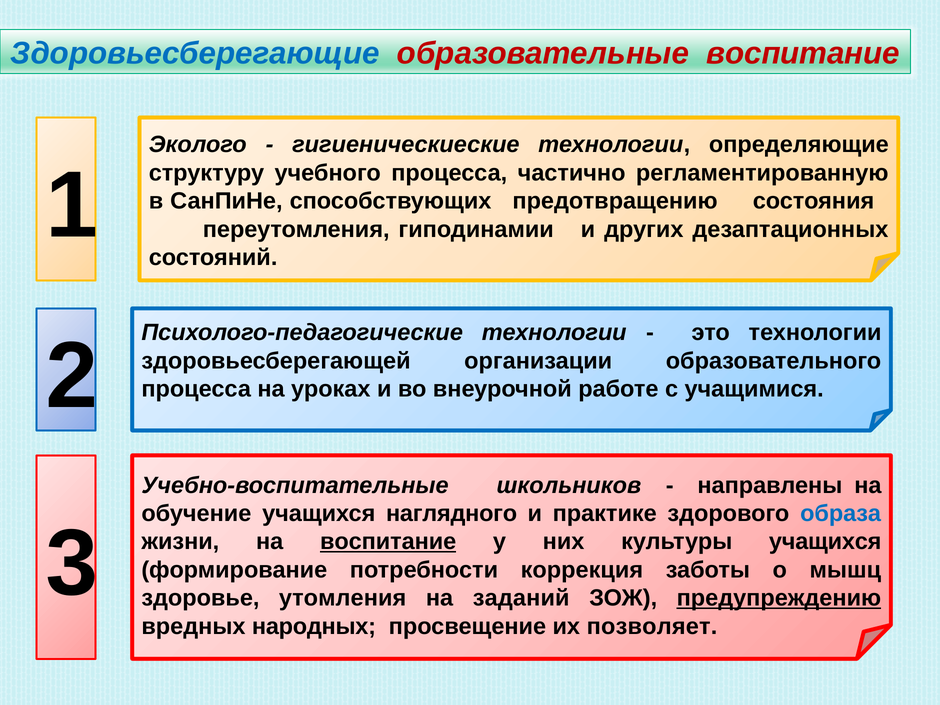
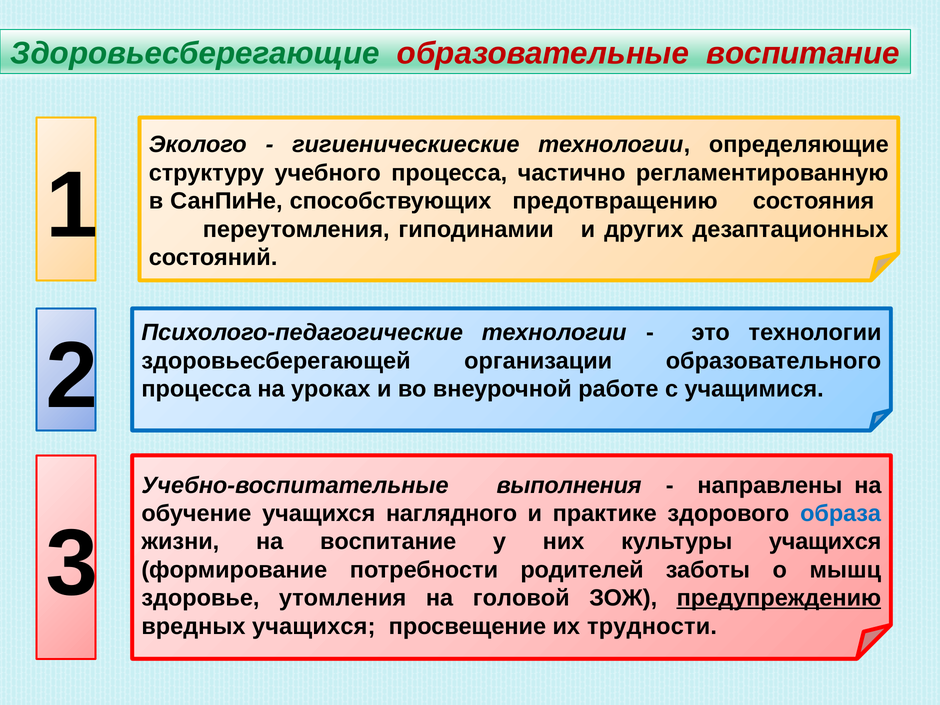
Здоровьесберегающие colour: blue -> green
школьников: школьников -> выполнения
воспитание at (388, 542) underline: present -> none
коррекция: коррекция -> родителей
заданий: заданий -> головой
народных at (314, 626): народных -> учащихся
позволяет: позволяет -> трудности
